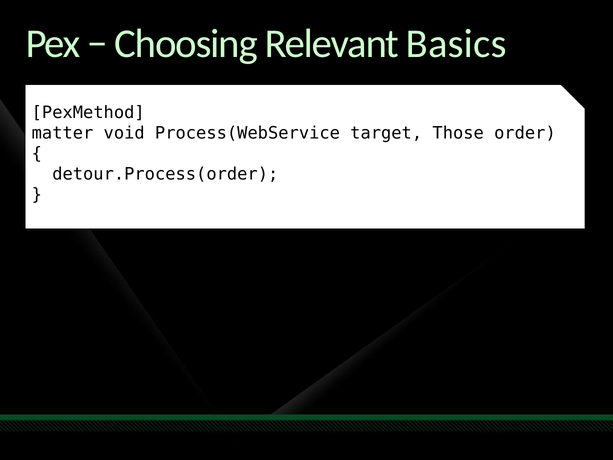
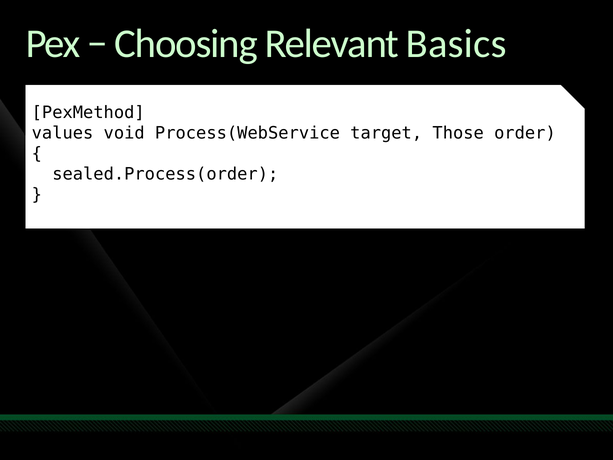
matter: matter -> values
detour.Process(order: detour.Process(order -> sealed.Process(order
